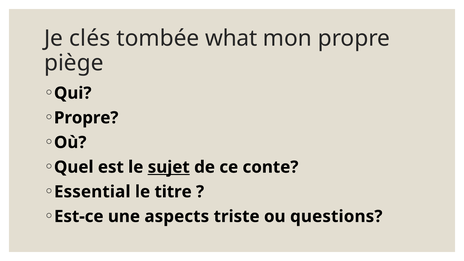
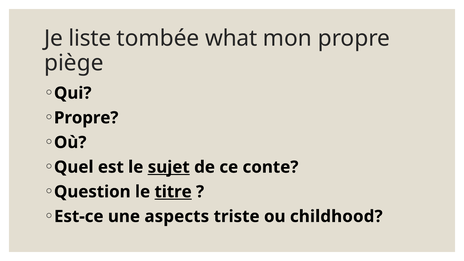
clés: clés -> liste
Essential: Essential -> Question
titre underline: none -> present
questions: questions -> childhood
